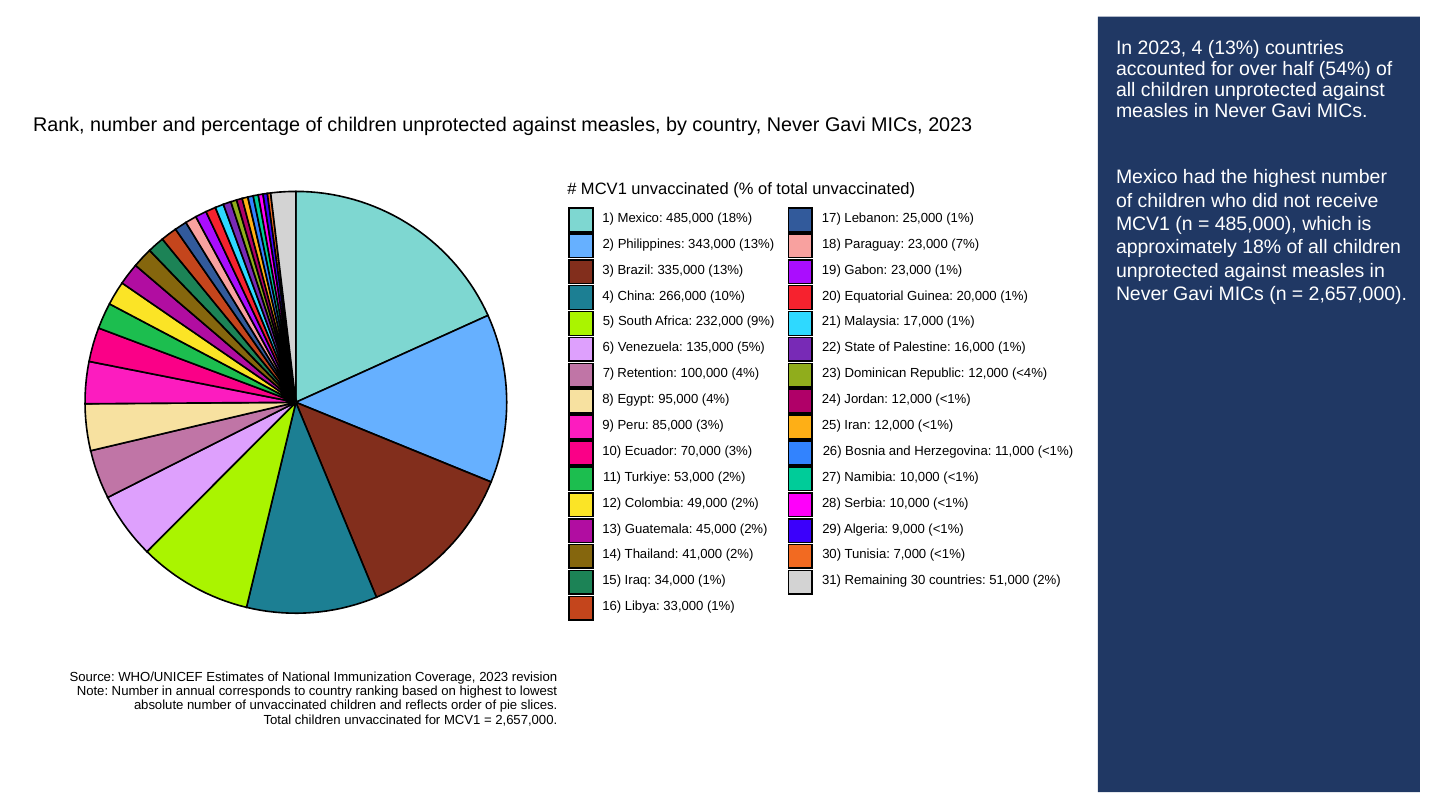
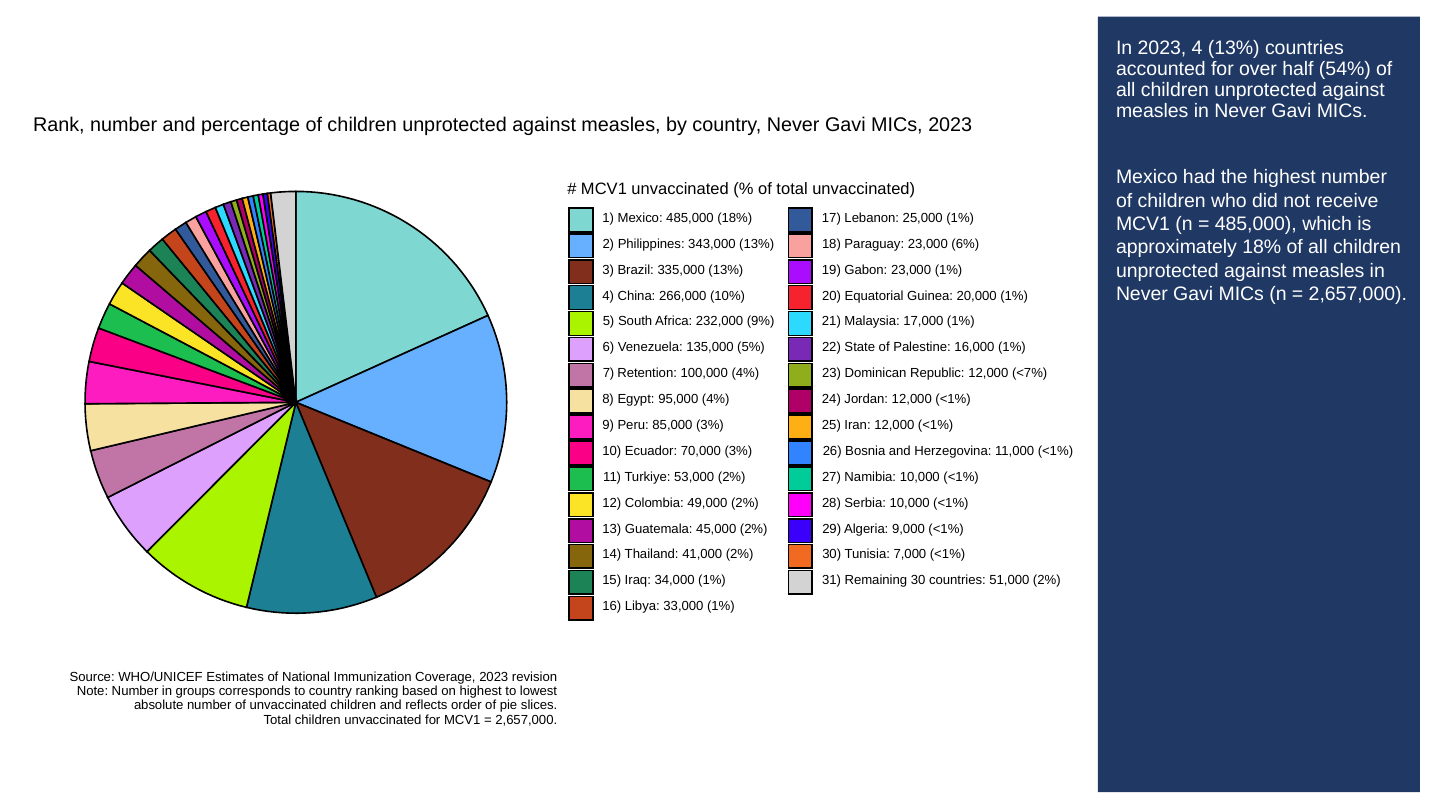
7%: 7% -> 6%
<4%: <4% -> <7%
annual: annual -> groups
